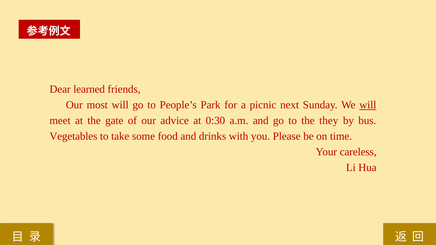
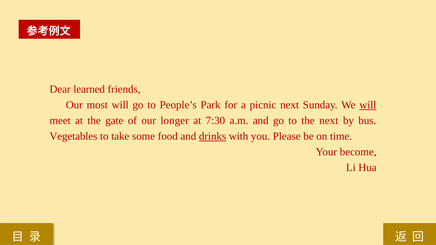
advice: advice -> longer
0:30: 0:30 -> 7:30
the they: they -> next
drinks underline: none -> present
careless: careless -> become
